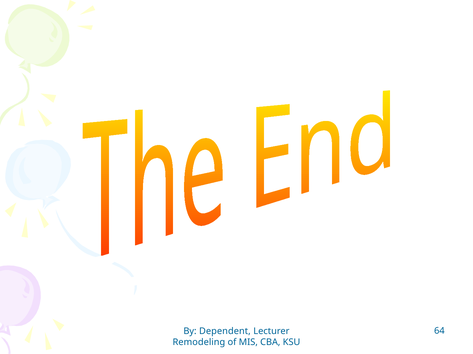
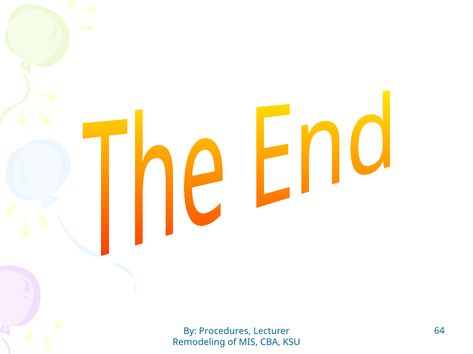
Dependent: Dependent -> Procedures
